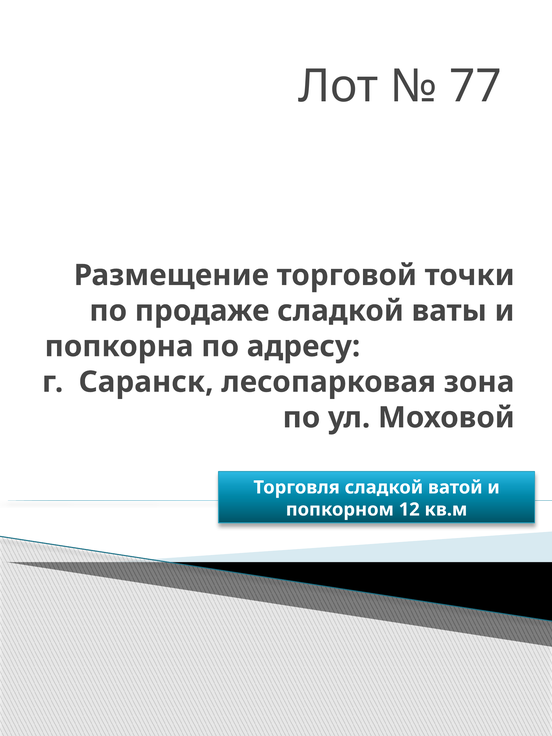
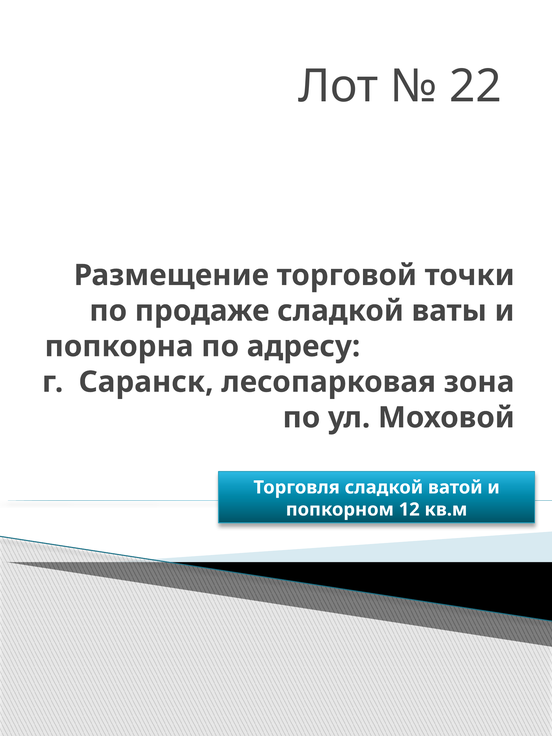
77: 77 -> 22
